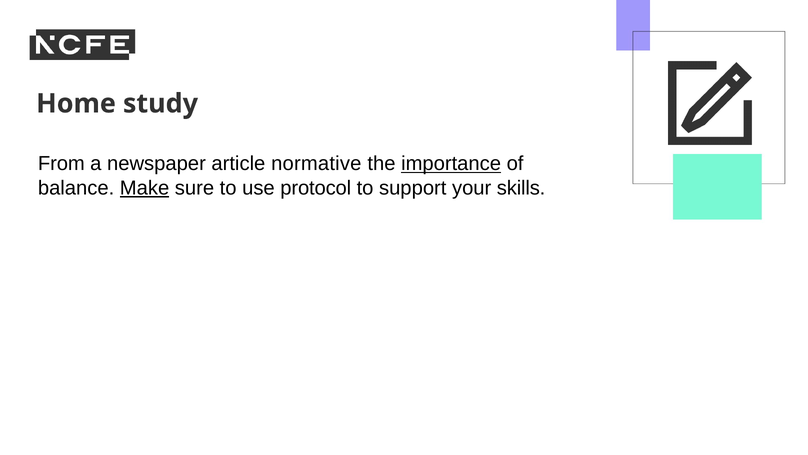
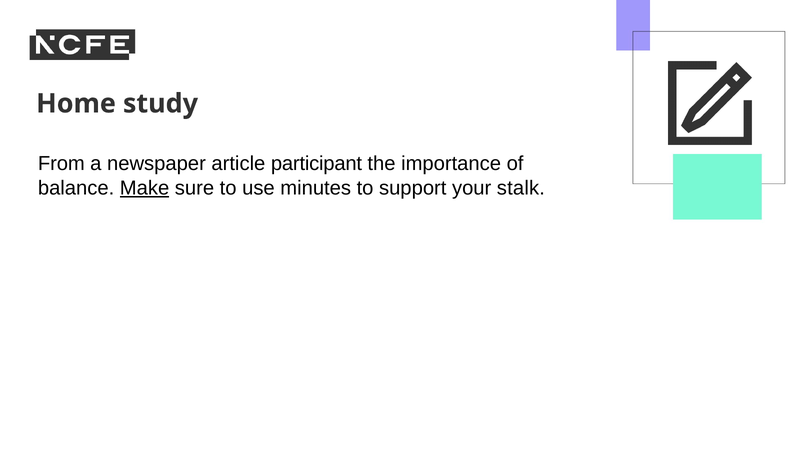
normative: normative -> participant
importance underline: present -> none
protocol: protocol -> minutes
skills: skills -> stalk
